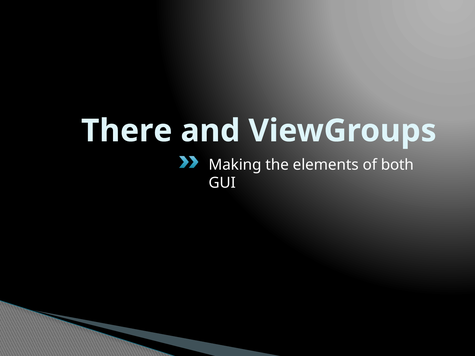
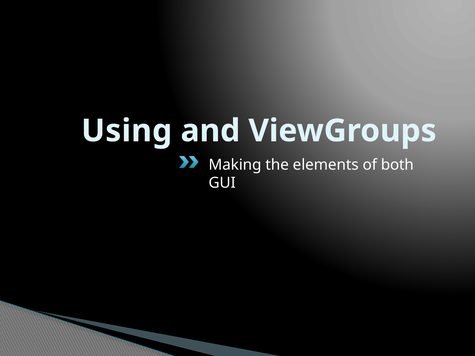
There: There -> Using
